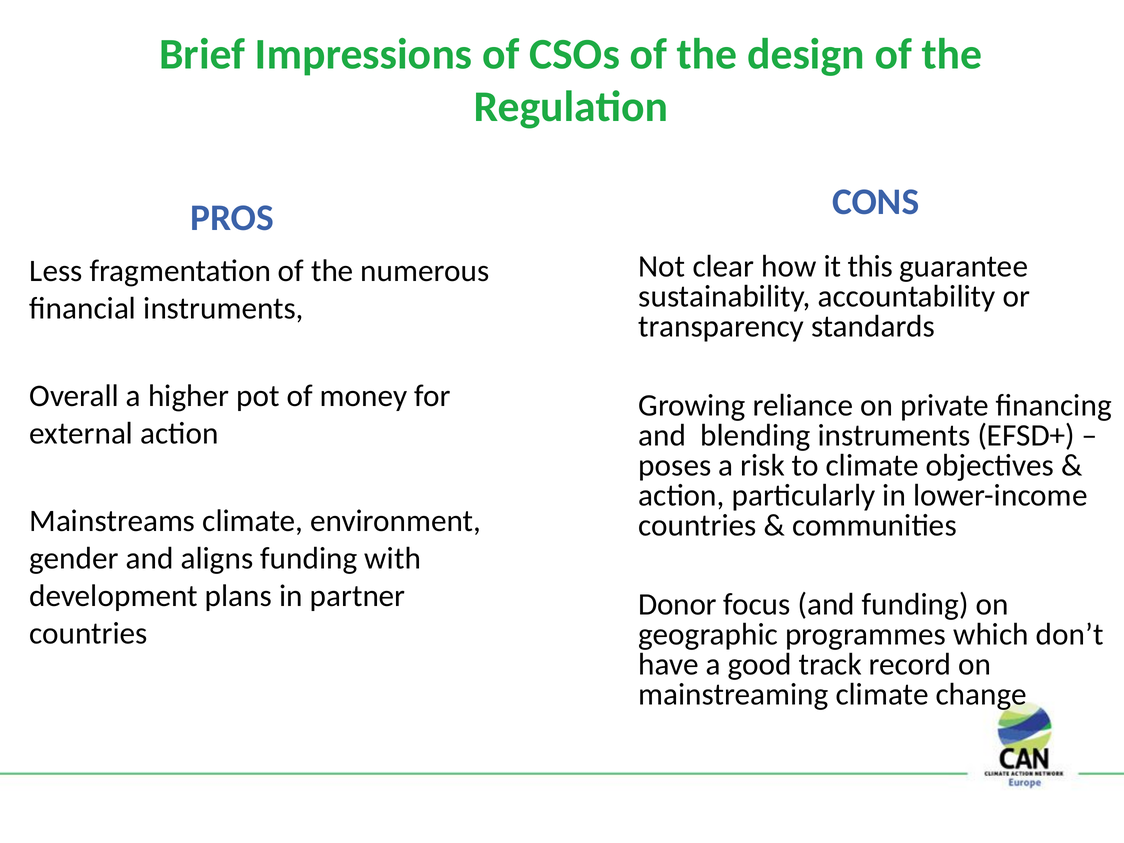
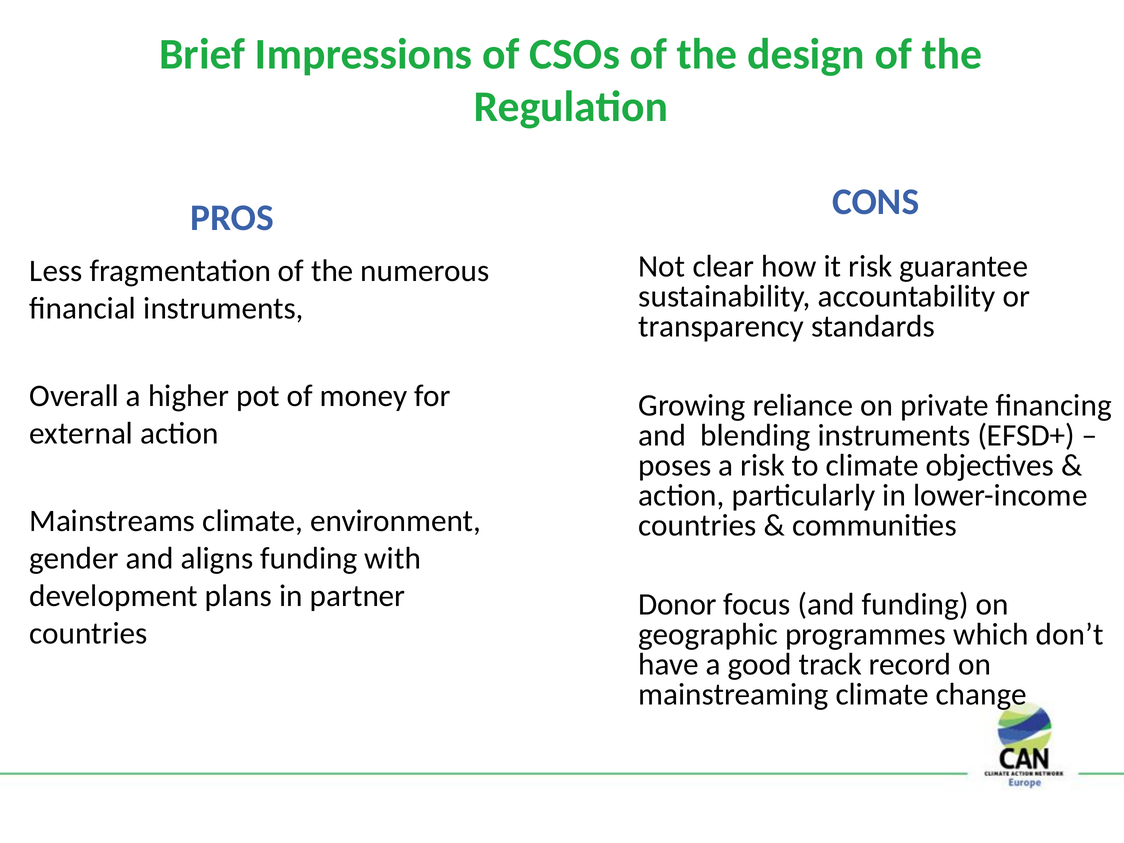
it this: this -> risk
